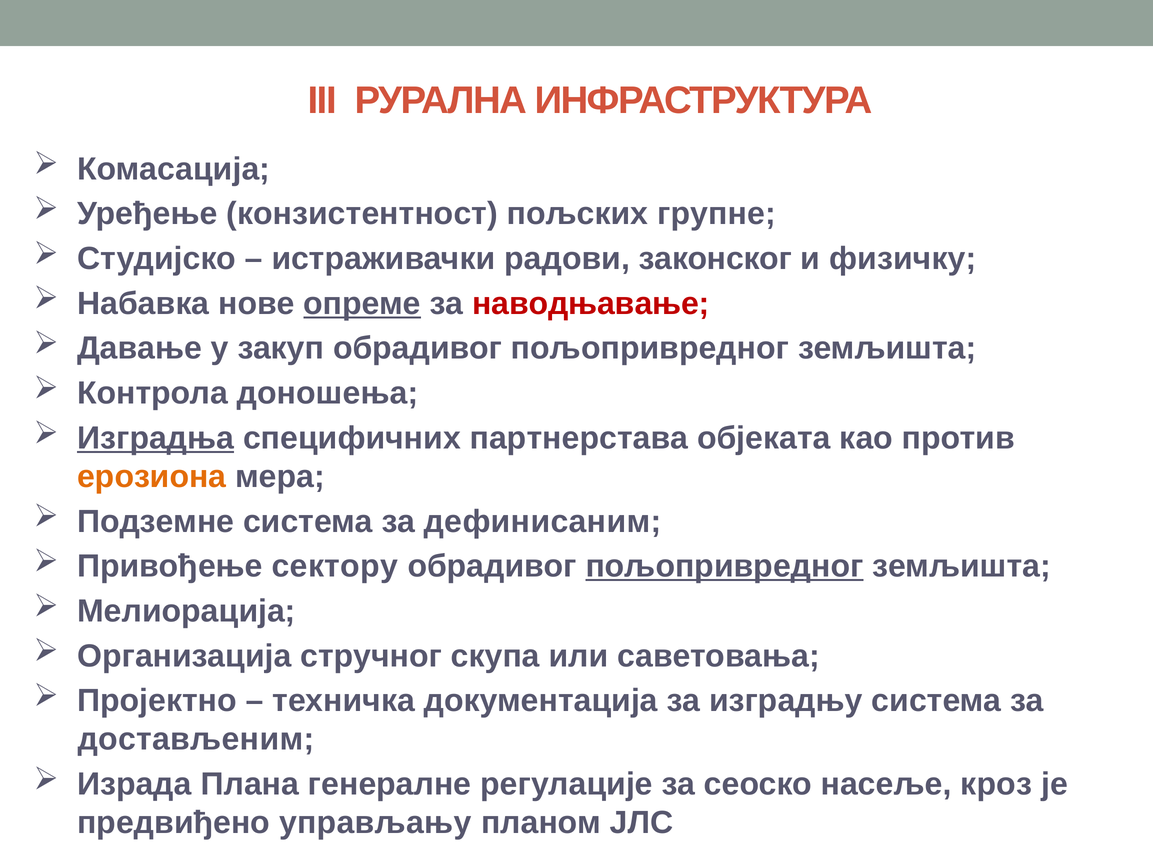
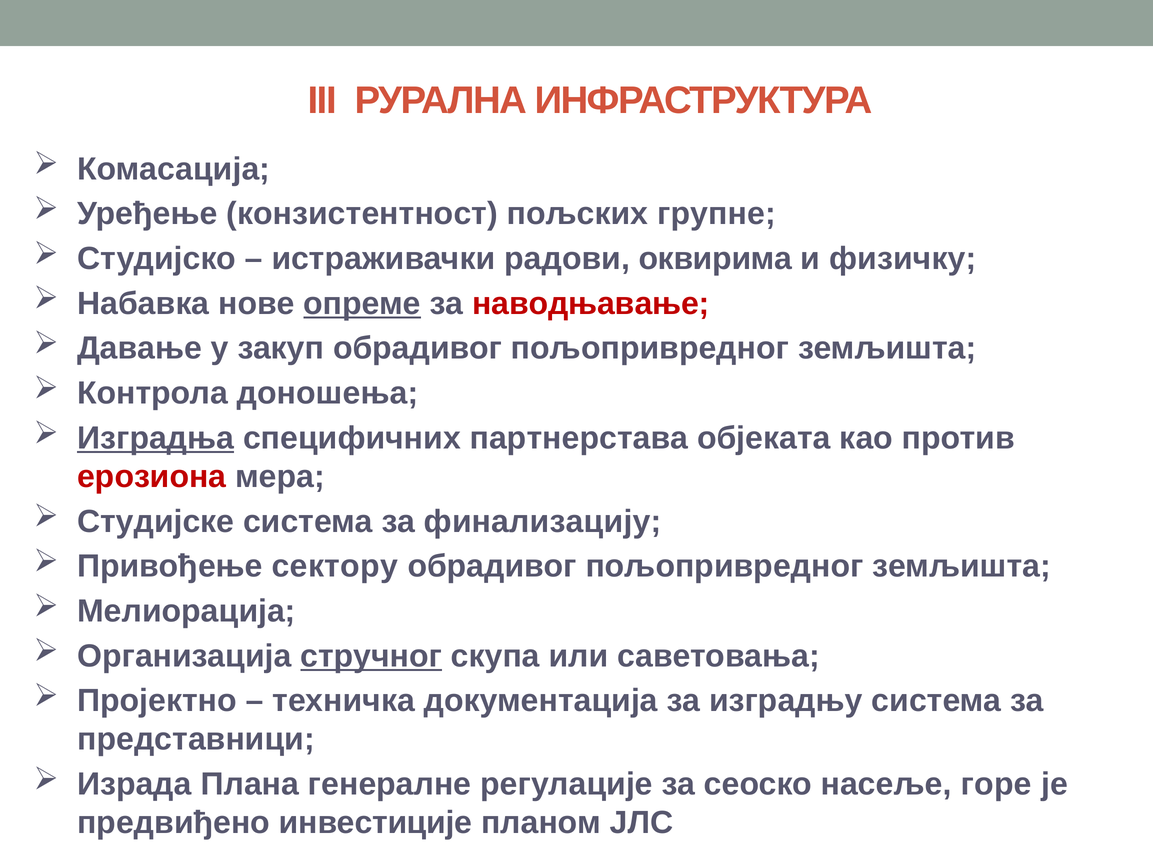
законског: законског -> оквирима
ерозиона colour: orange -> red
Подземне: Подземне -> Студијске
дефинисаним: дефинисаним -> финализацију
пољопривредног at (725, 566) underline: present -> none
стручног underline: none -> present
достављеним: достављеним -> представници
кроз: кроз -> горе
управљању: управљању -> инвестиције
